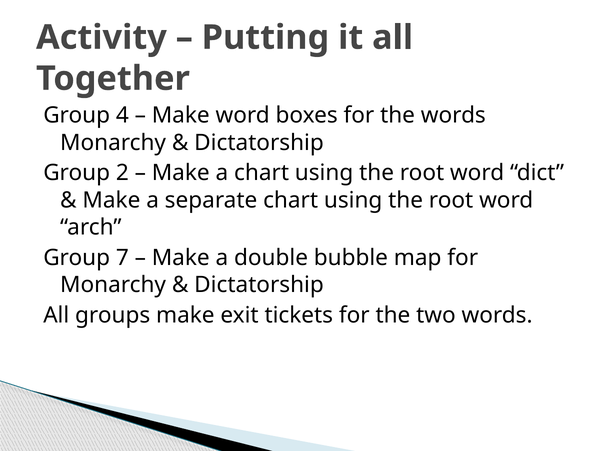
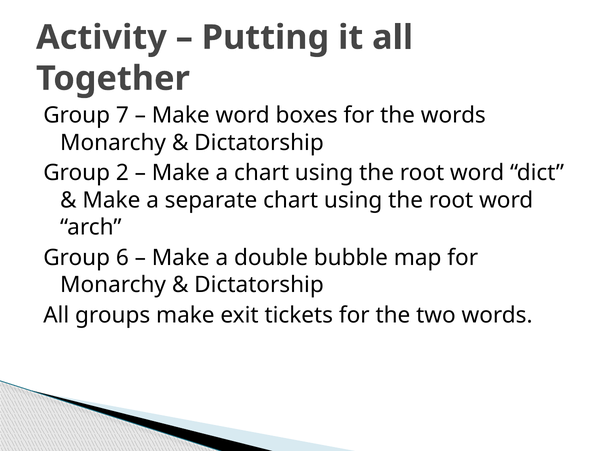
4: 4 -> 7
7: 7 -> 6
